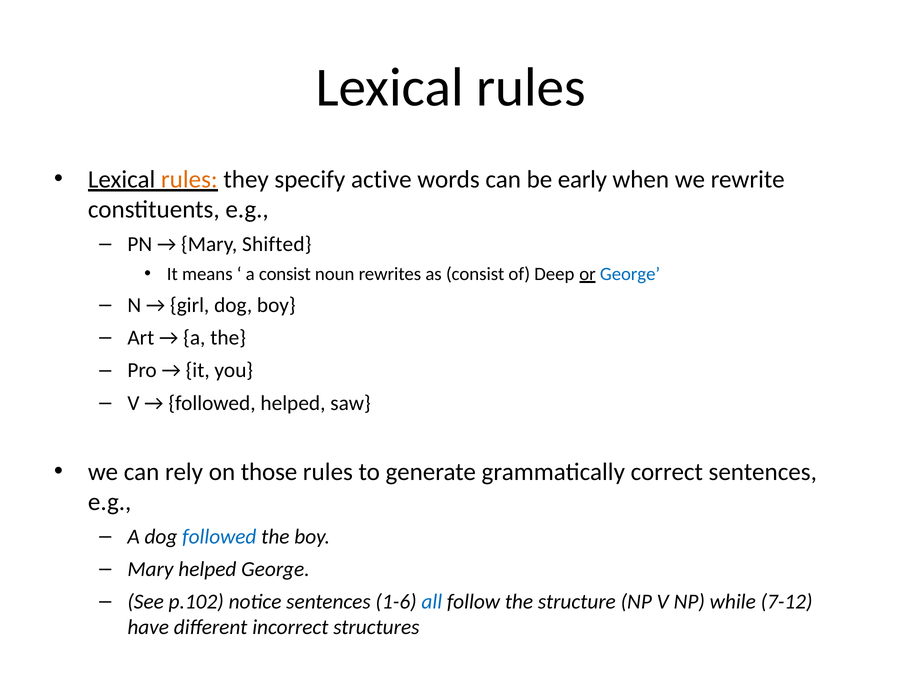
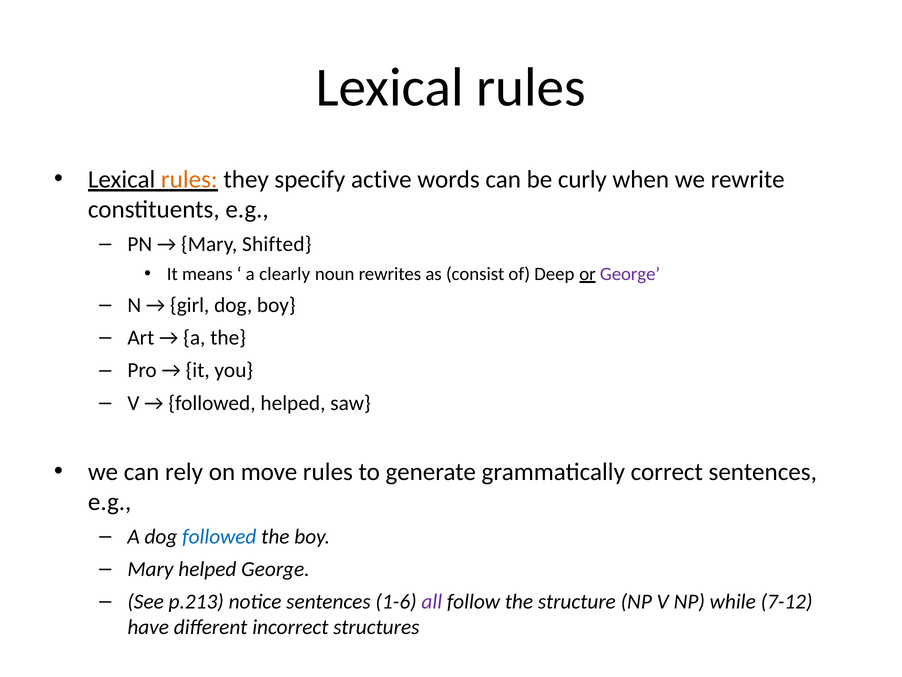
early: early -> curly
a consist: consist -> clearly
George at (630, 274) colour: blue -> purple
those: those -> move
p.102: p.102 -> p.213
all colour: blue -> purple
